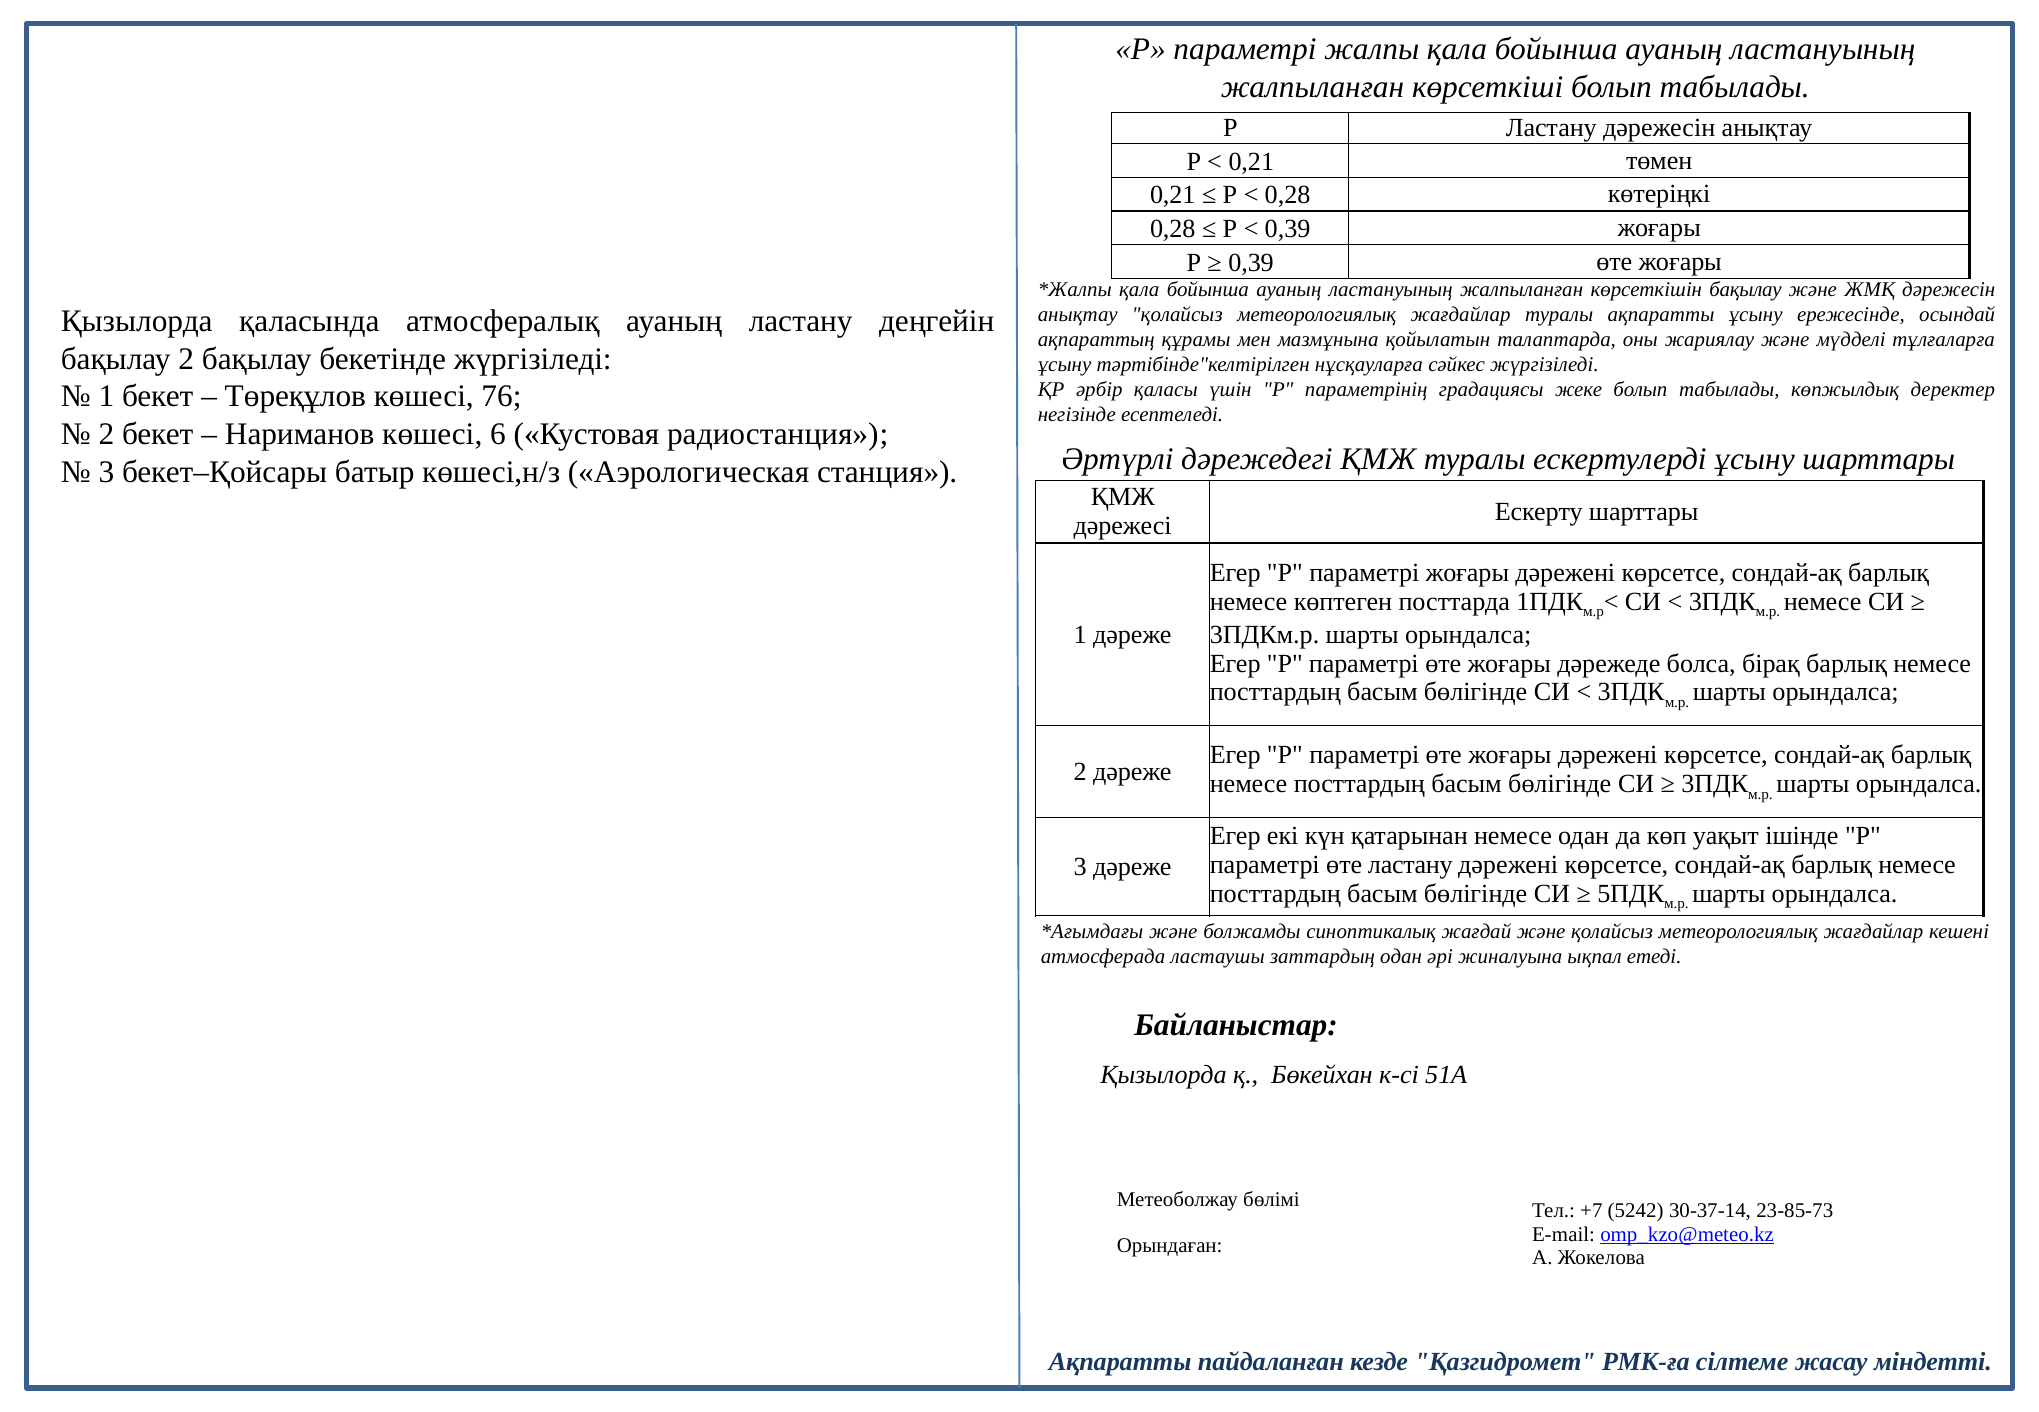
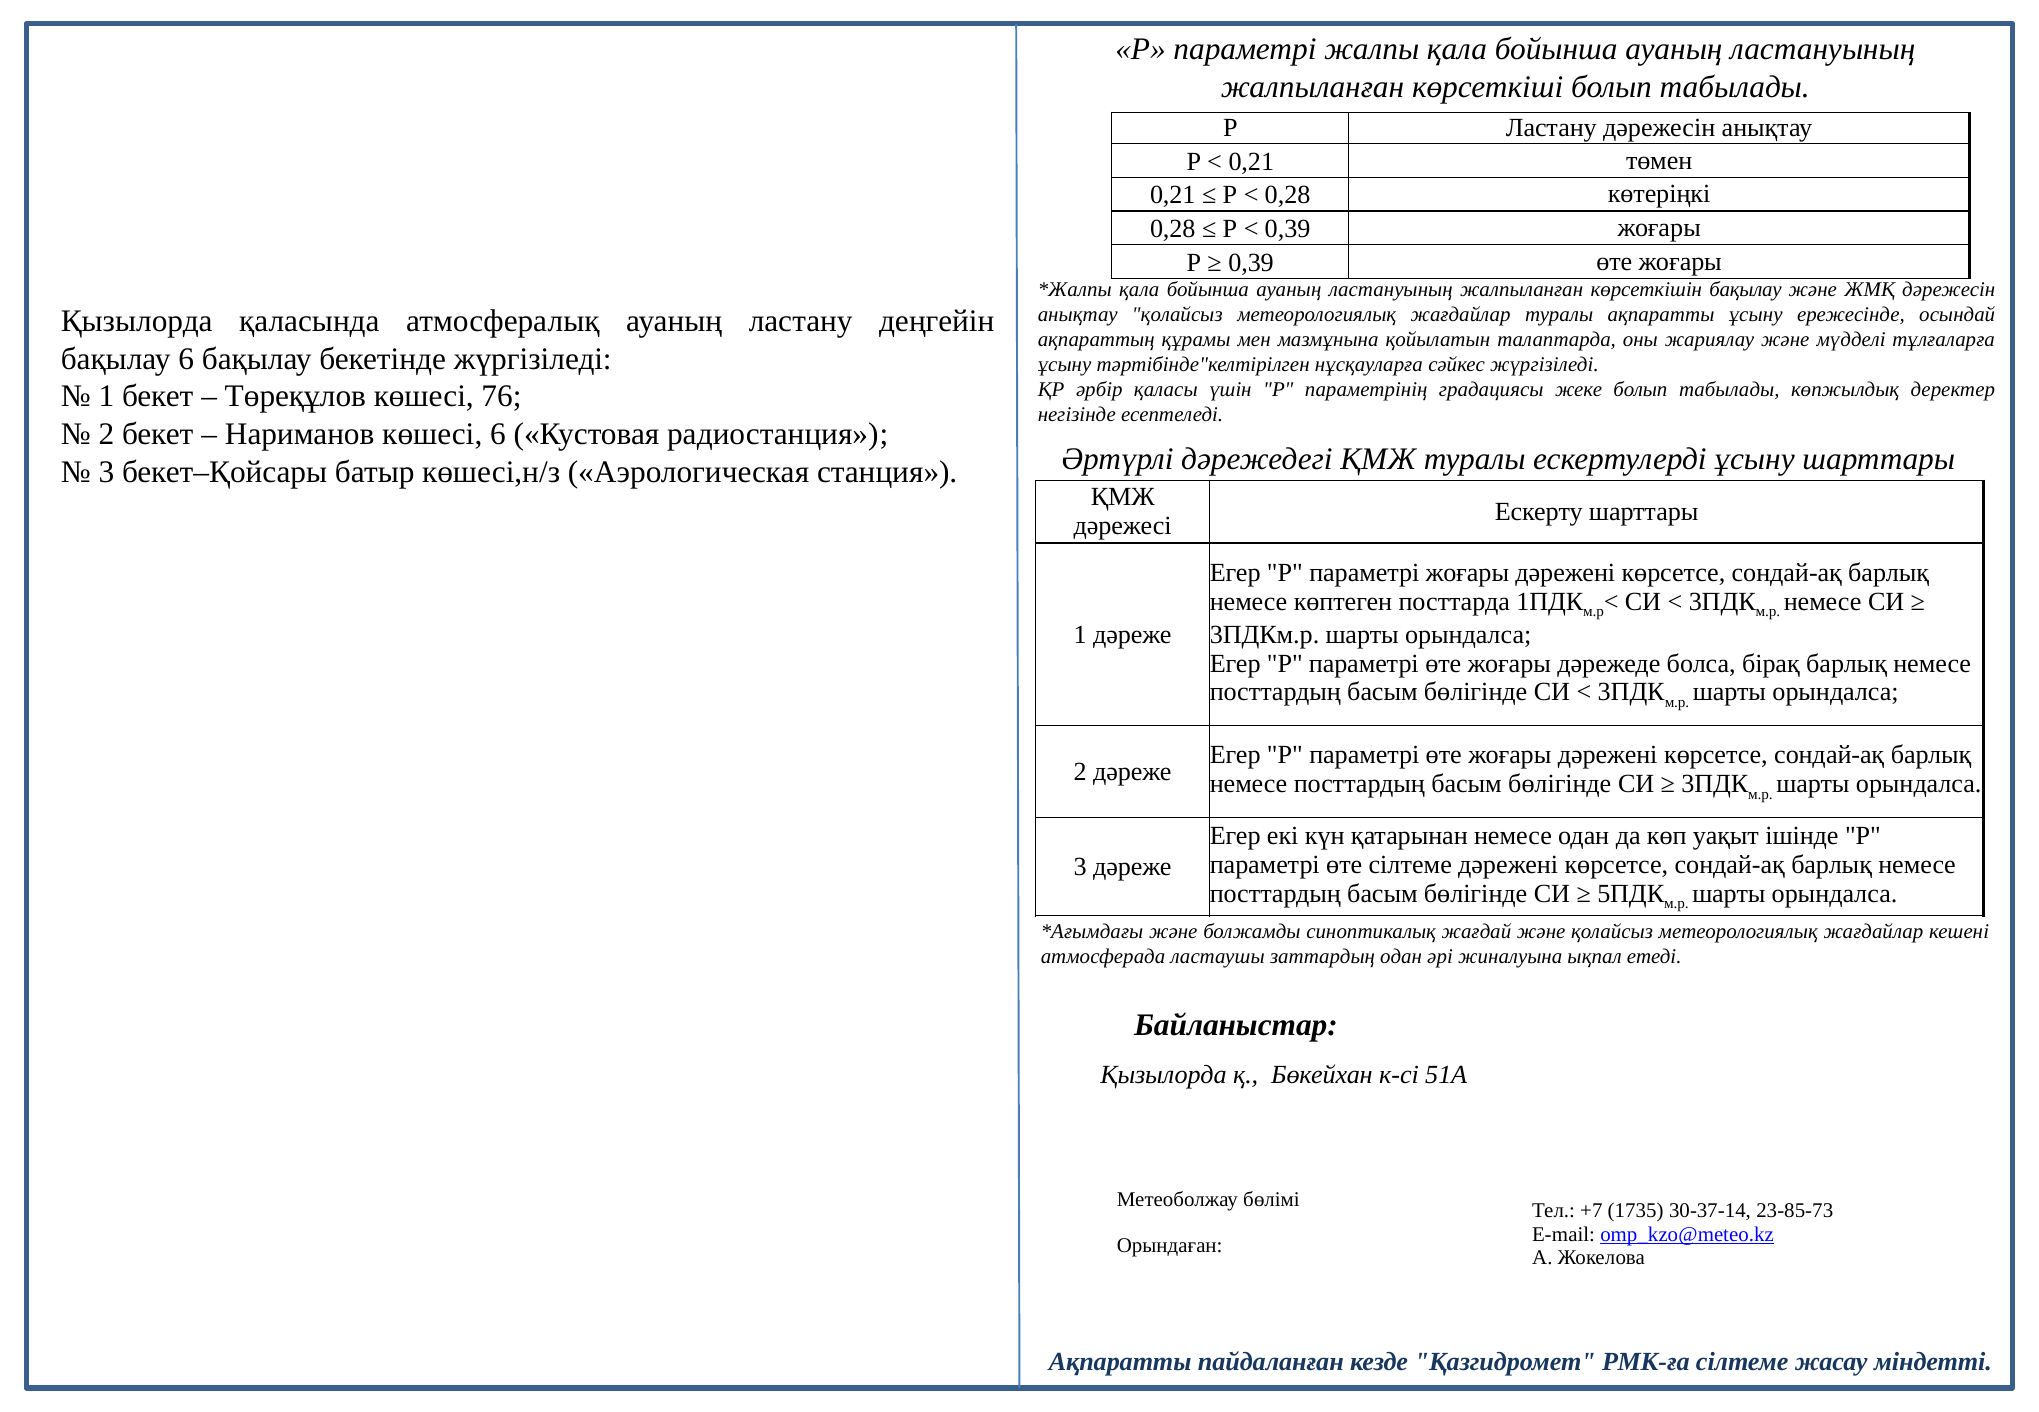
бақылау 2: 2 -> 6
өте ластану: ластану -> сілтеме
5242: 5242 -> 1735
